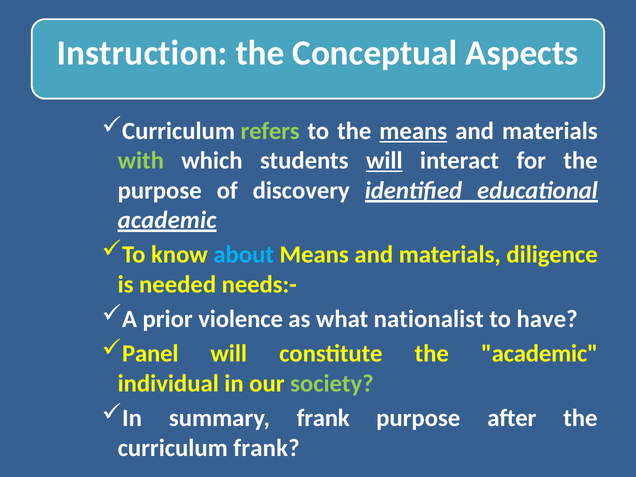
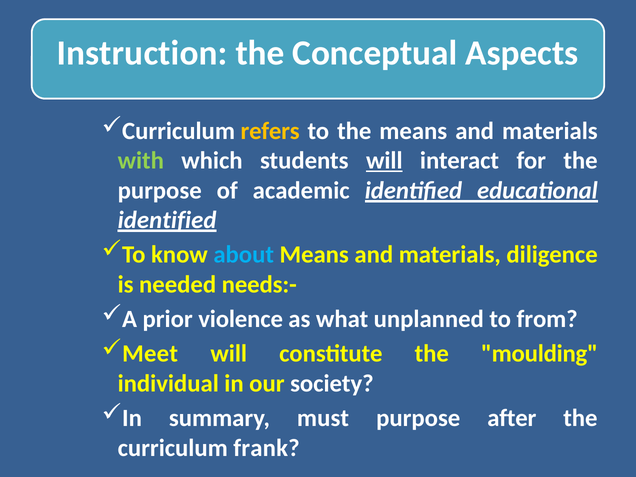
refers colour: light green -> yellow
means at (413, 131) underline: present -> none
discovery: discovery -> academic
academic at (167, 220): academic -> identified
nationalist: nationalist -> unplanned
have: have -> from
Panel: Panel -> Meet
the academic: academic -> moulding
society colour: light green -> white
summary frank: frank -> must
